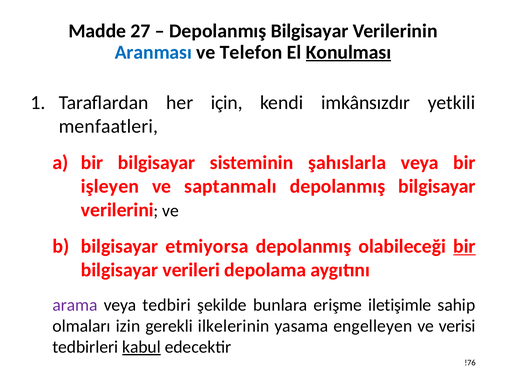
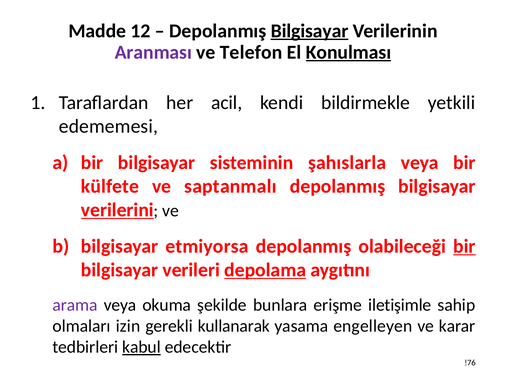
27: 27 -> 12
Bilgisayar at (310, 31) underline: none -> present
Aranması colour: blue -> purple
için: için -> acil
imkânsızdır: imkânsızdır -> bildirmekle
menfaatleri: menfaatleri -> edememesi
işleyen: işleyen -> külfete
verilerini underline: none -> present
depolama underline: none -> present
tedbiri: tedbiri -> okuma
ilkelerinin: ilkelerinin -> kullanarak
verisi: verisi -> karar
